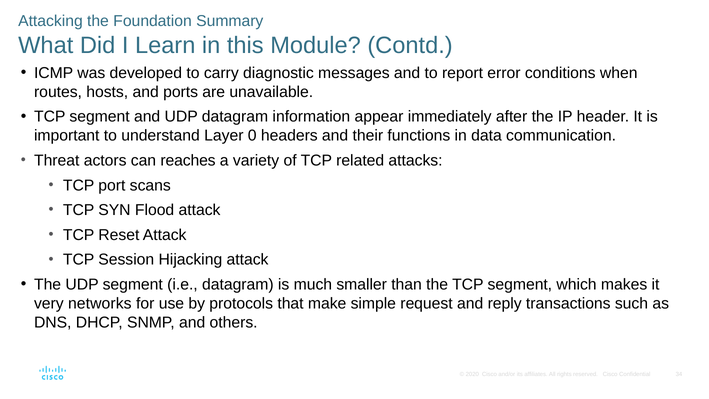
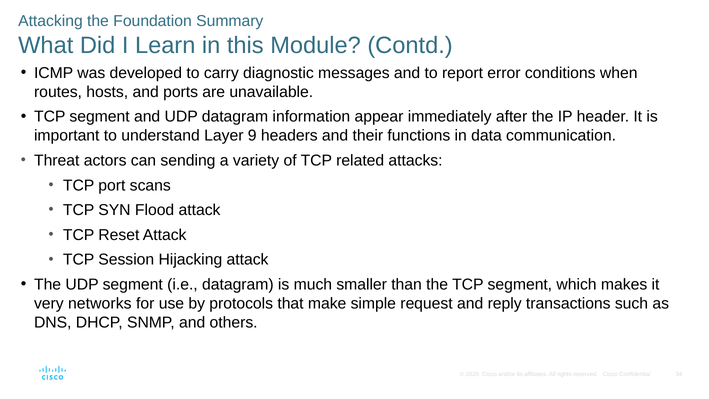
0: 0 -> 9
reaches: reaches -> sending
